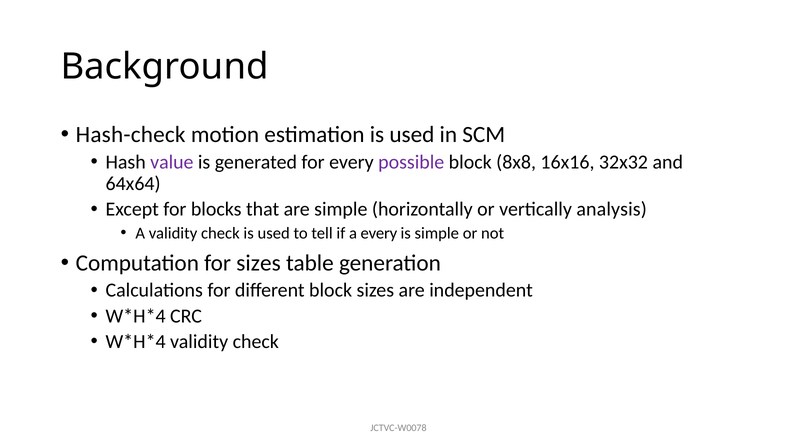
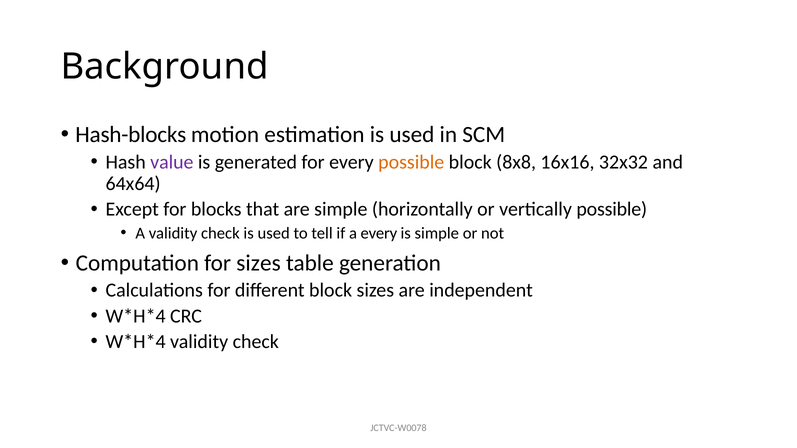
Hash-check: Hash-check -> Hash-blocks
possible at (411, 162) colour: purple -> orange
vertically analysis: analysis -> possible
